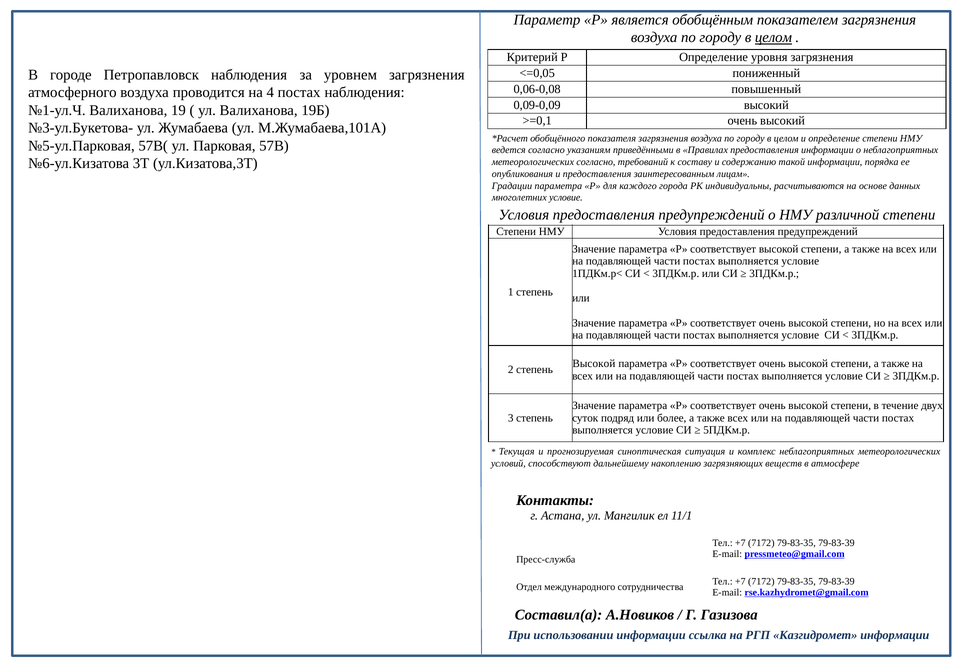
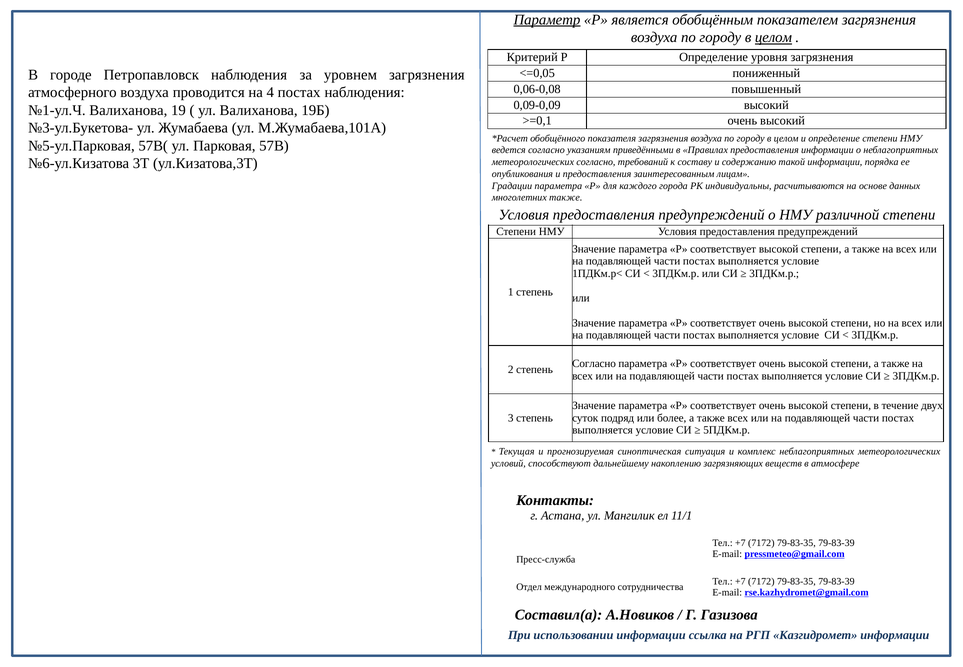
Параметр underline: none -> present
многолетних условие: условие -> также
Высокой at (594, 363): Высокой -> Согласно
